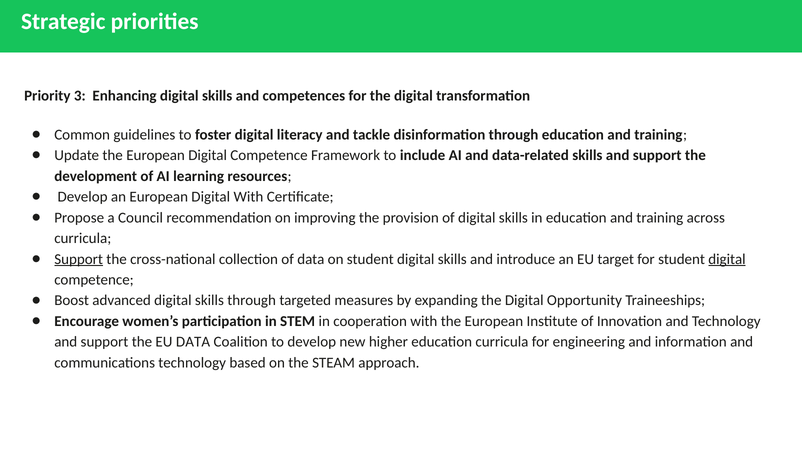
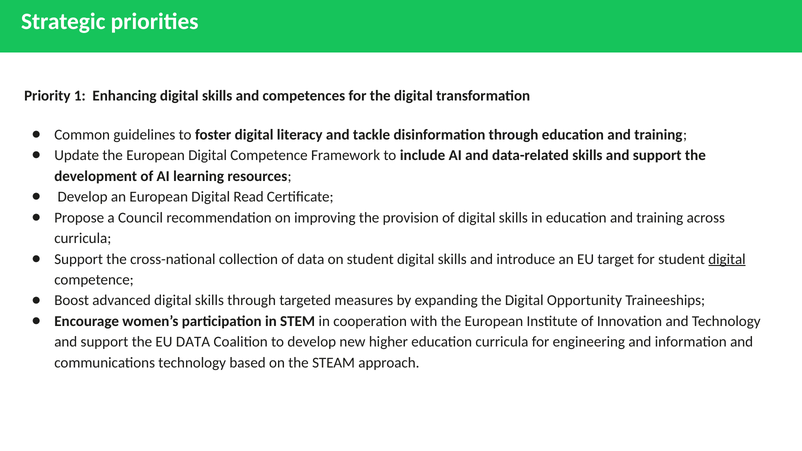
3: 3 -> 1
Digital With: With -> Read
Support at (79, 259) underline: present -> none
